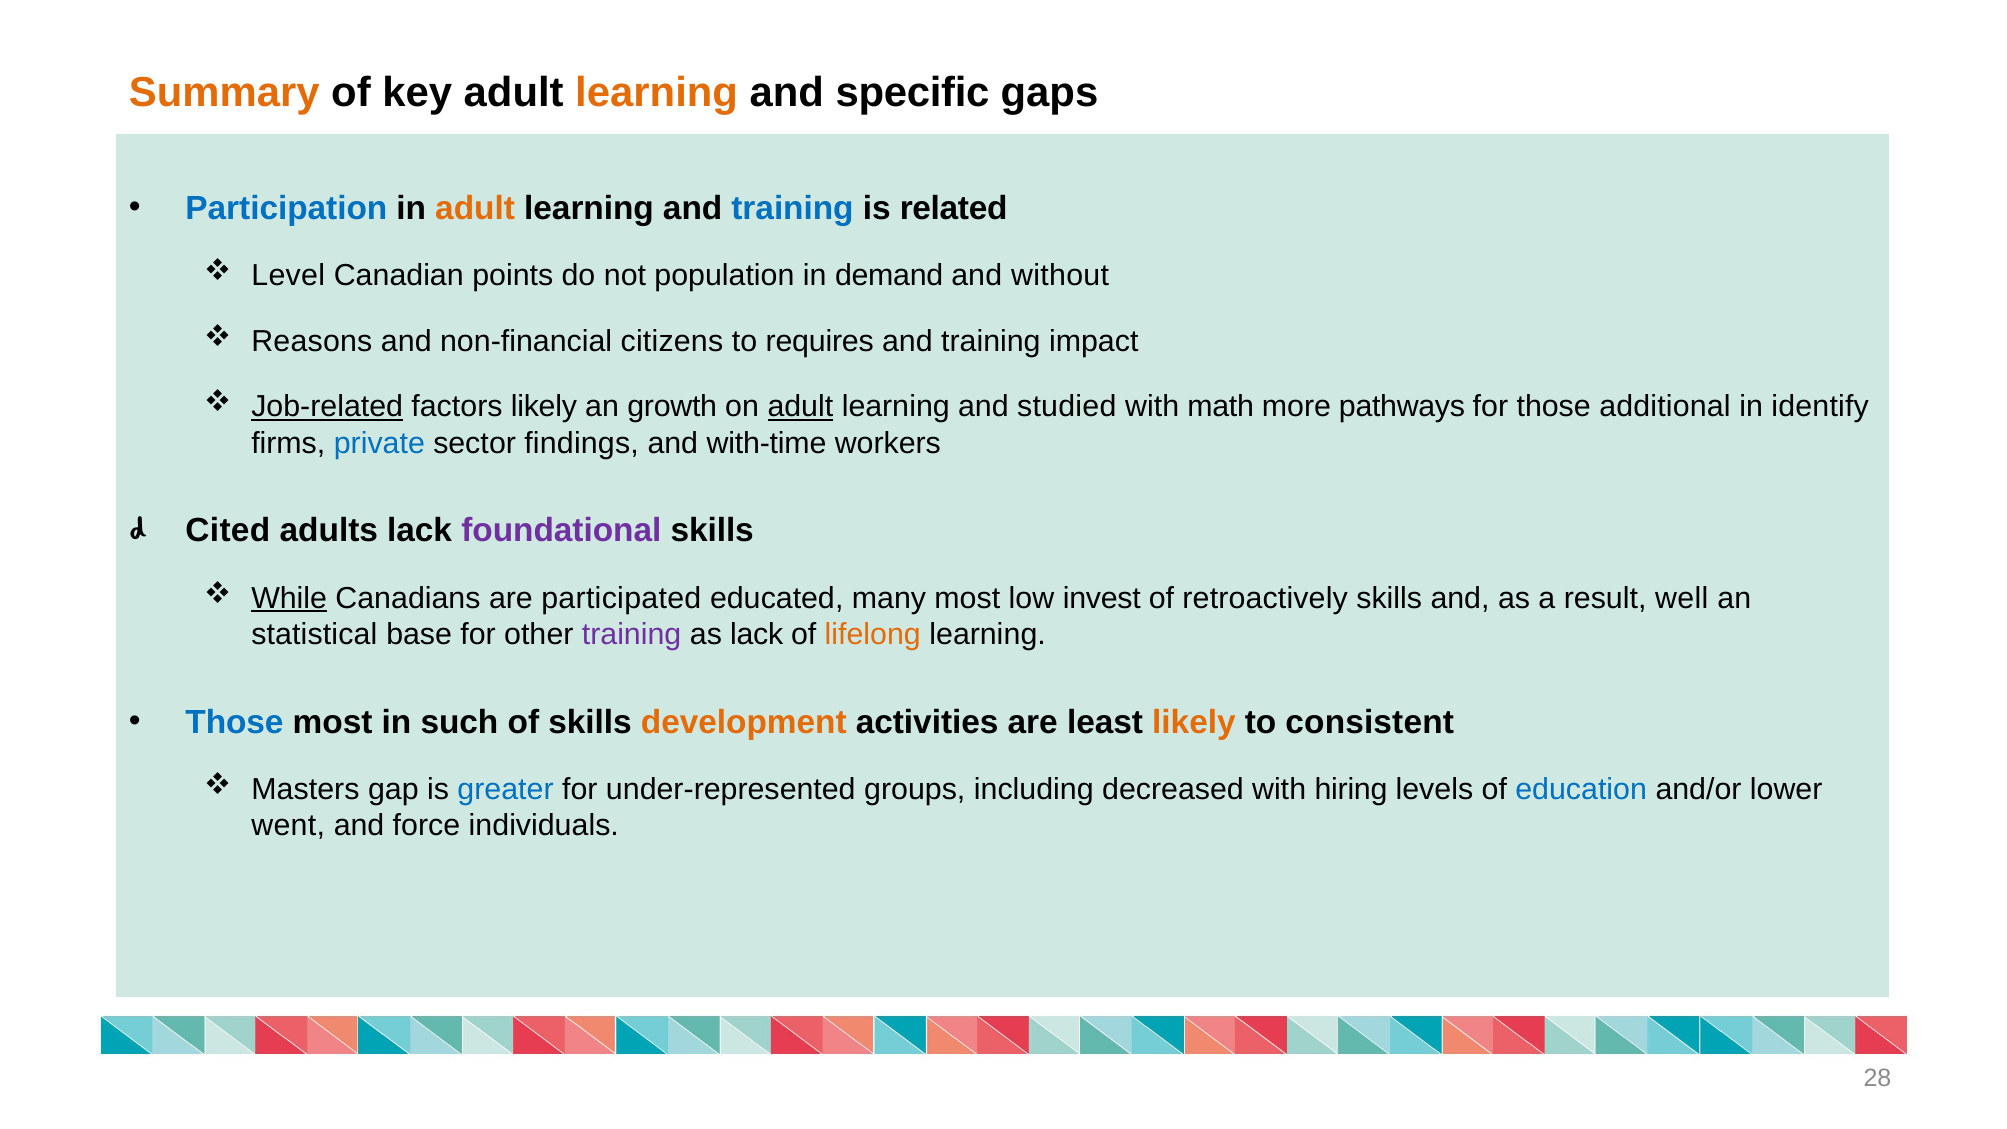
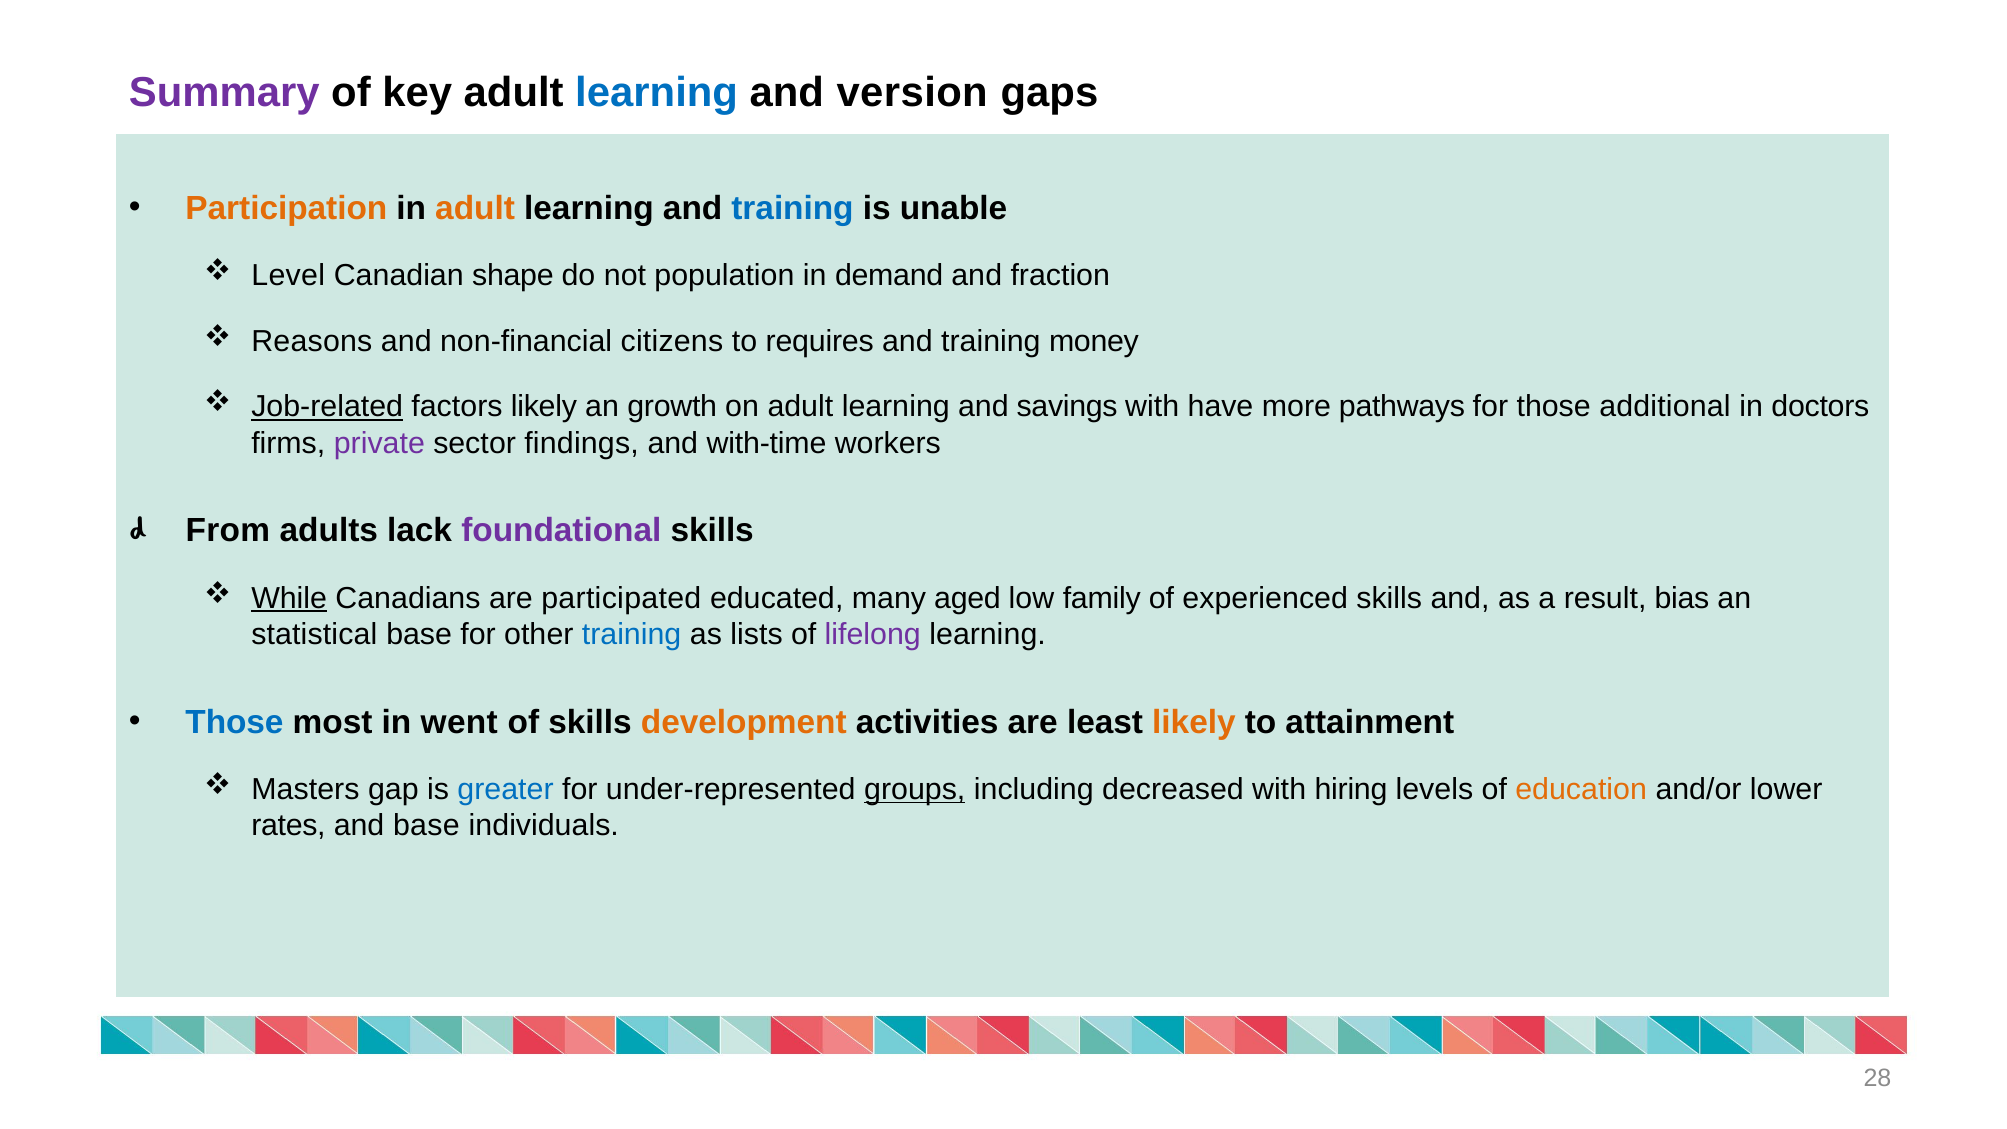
Summary colour: orange -> purple
learning at (657, 92) colour: orange -> blue
specific: specific -> version
Participation colour: blue -> orange
related: related -> unable
points: points -> shape
without: without -> fraction
impact: impact -> money
adult at (800, 407) underline: present -> none
studied: studied -> savings
math: math -> have
identify: identify -> doctors
private colour: blue -> purple
Cited: Cited -> From
many most: most -> aged
invest: invest -> family
retroactively: retroactively -> experienced
well: well -> bias
training at (632, 635) colour: purple -> blue
as lack: lack -> lists
lifelong colour: orange -> purple
such: such -> went
consistent: consistent -> attainment
groups underline: none -> present
education colour: blue -> orange
went: went -> rates
and force: force -> base
